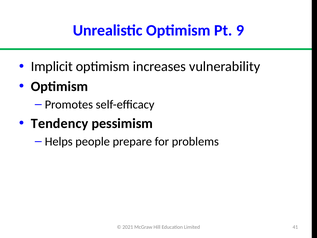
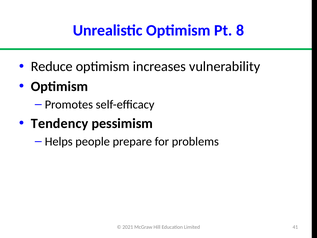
9: 9 -> 8
Implicit: Implicit -> Reduce
